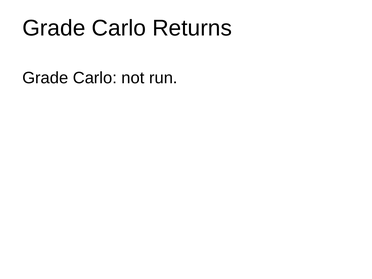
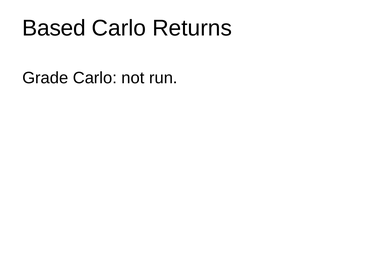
Grade at (54, 28): Grade -> Based
